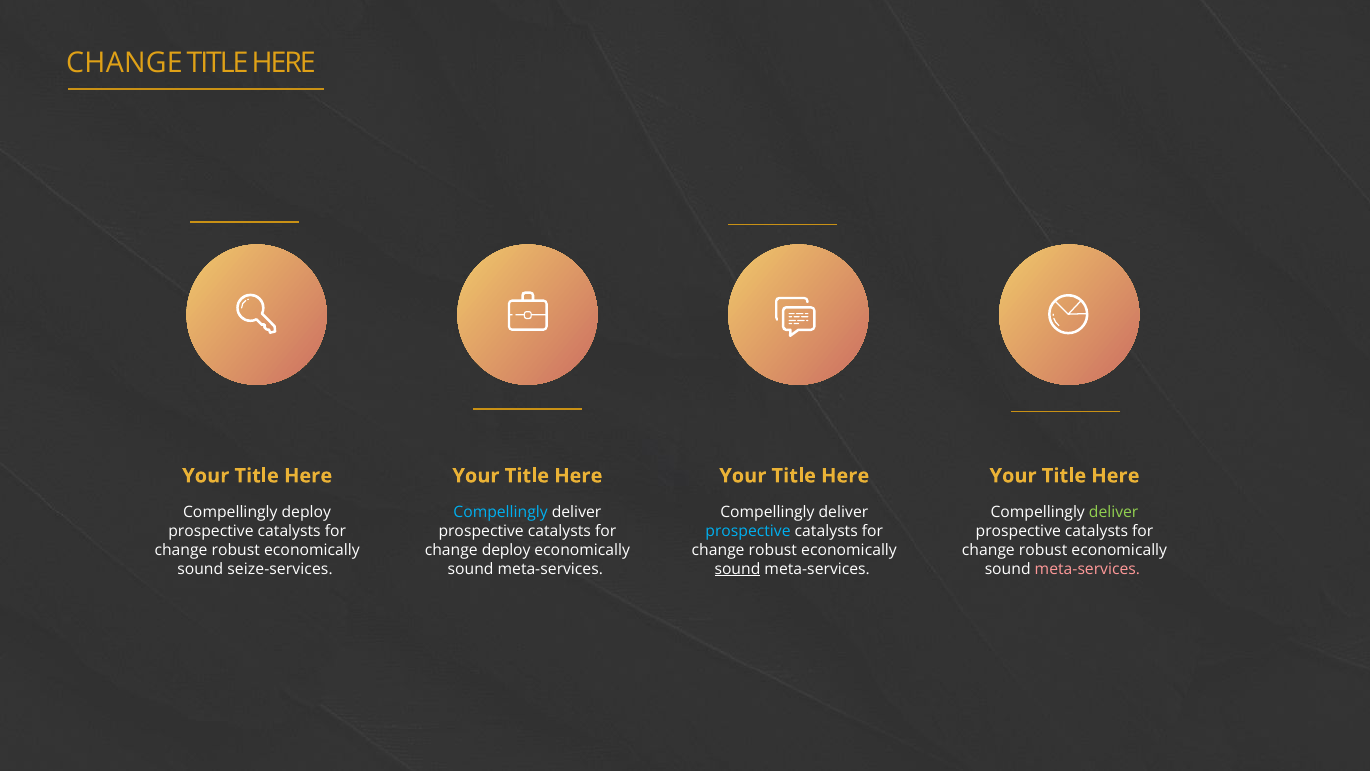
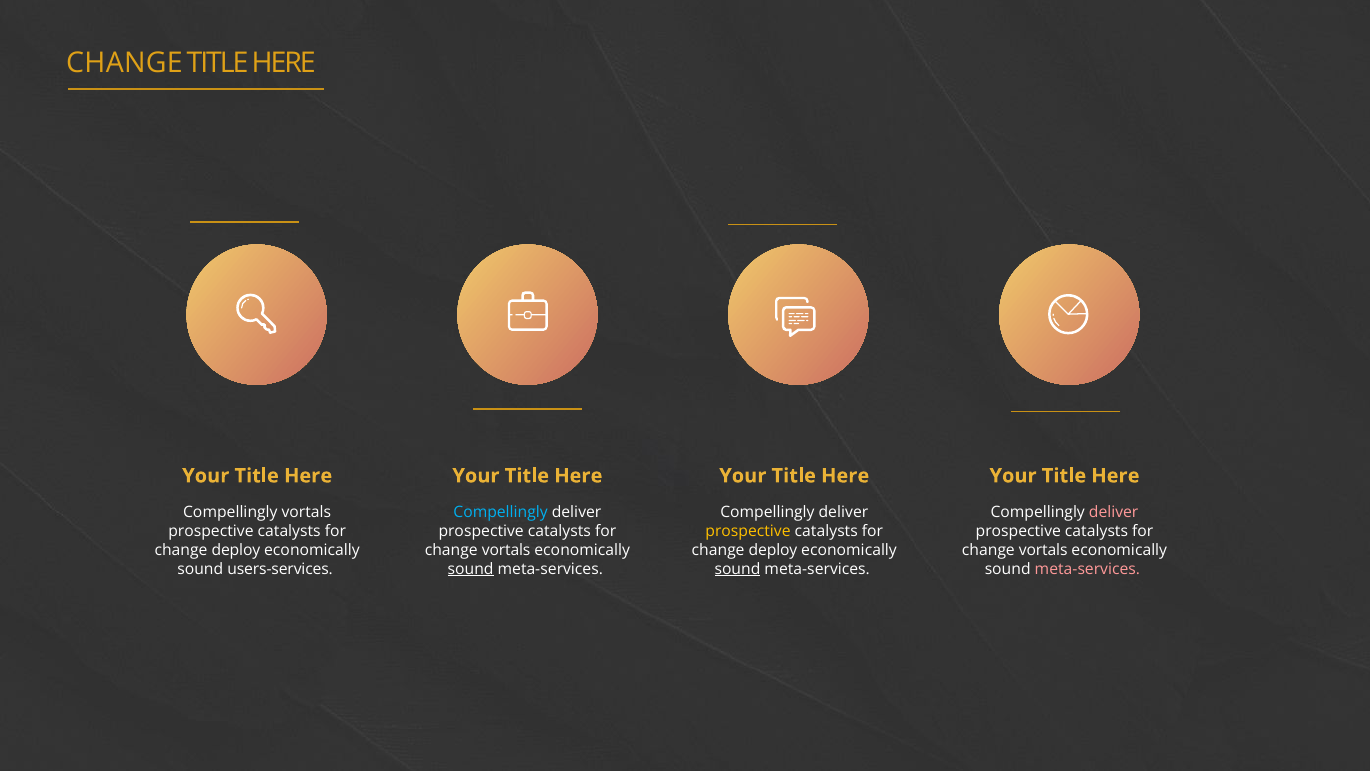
Compellingly deploy: deploy -> vortals
deliver at (1114, 512) colour: light green -> pink
prospective at (748, 531) colour: light blue -> yellow
robust at (236, 550): robust -> deploy
deploy at (506, 550): deploy -> vortals
robust at (773, 550): robust -> deploy
robust at (1043, 550): robust -> vortals
seize-services: seize-services -> users-services
sound at (471, 569) underline: none -> present
